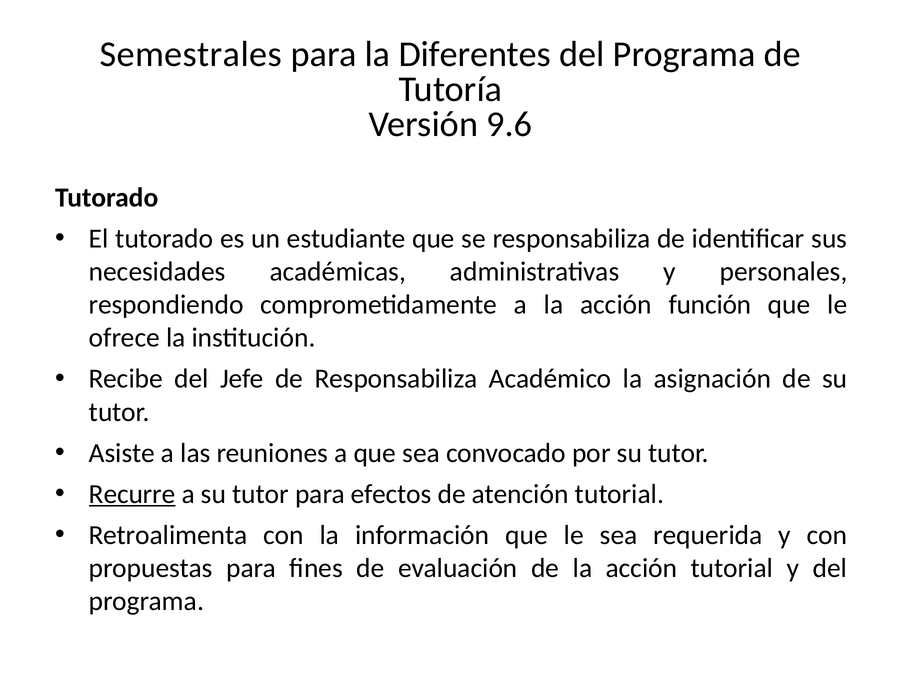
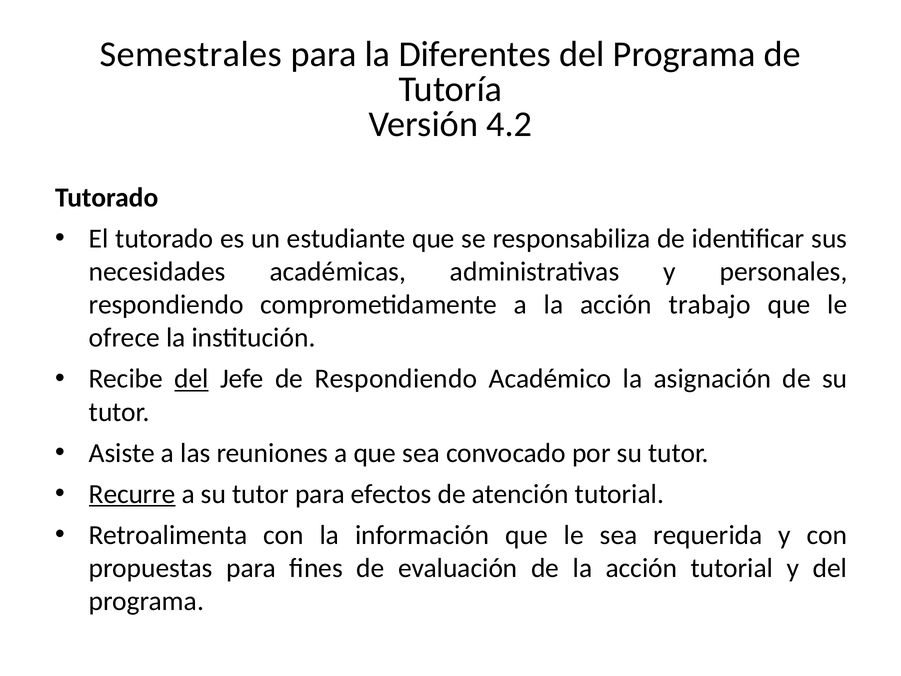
9.6: 9.6 -> 4.2
función: función -> trabajo
del at (192, 379) underline: none -> present
de Responsabiliza: Responsabiliza -> Respondiendo
